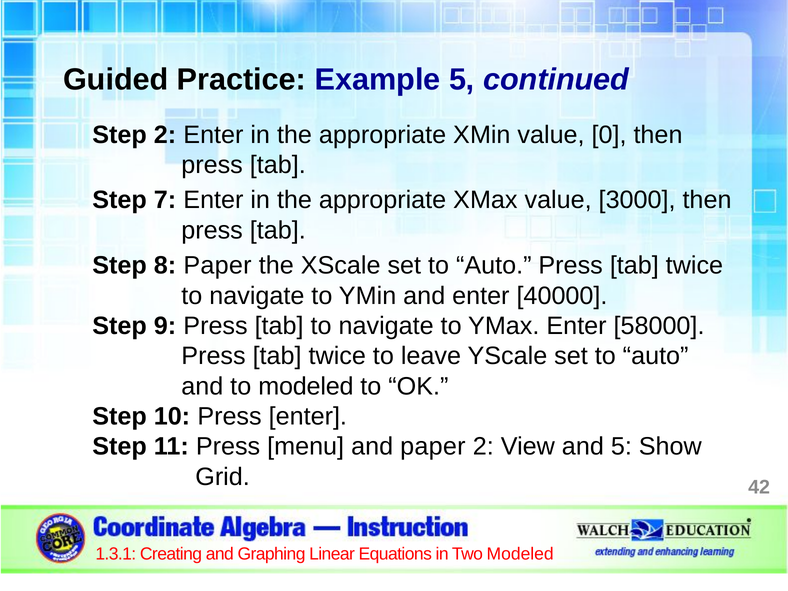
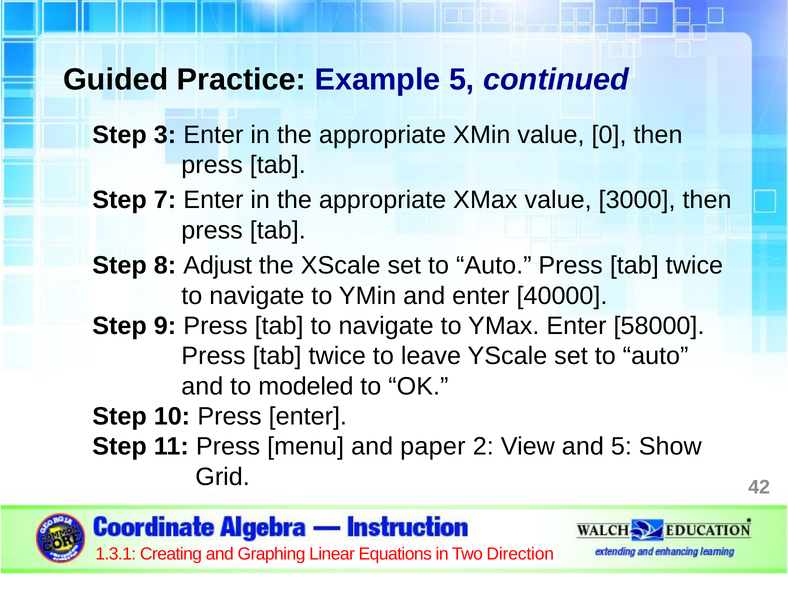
Step 2: 2 -> 3
8 Paper: Paper -> Adjust
Two Modeled: Modeled -> Direction
